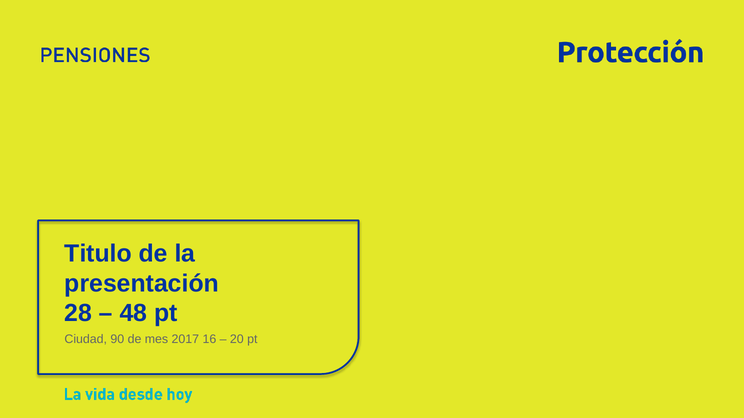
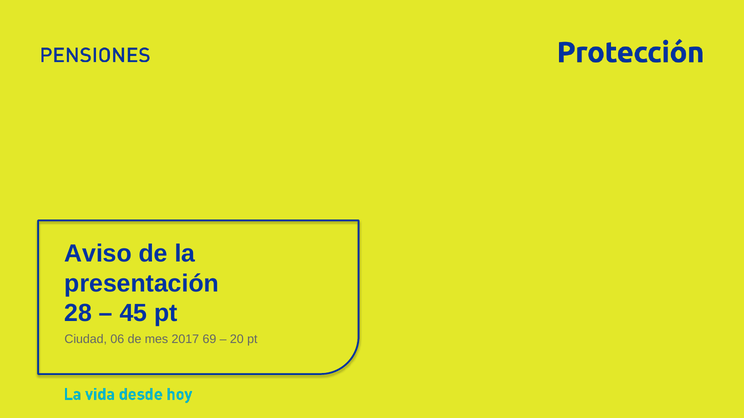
Titulo: Titulo -> Aviso
48: 48 -> 45
90: 90 -> 06
16: 16 -> 69
